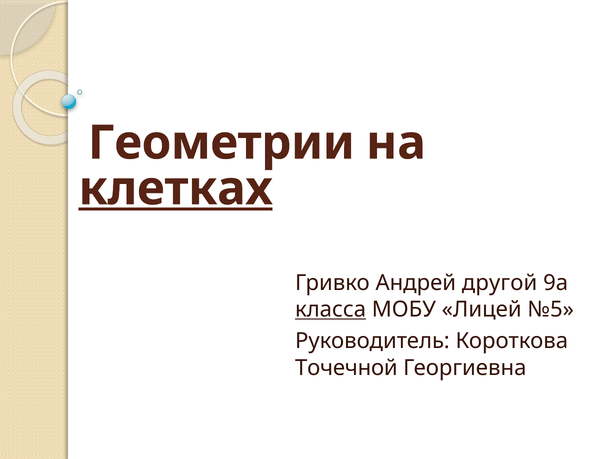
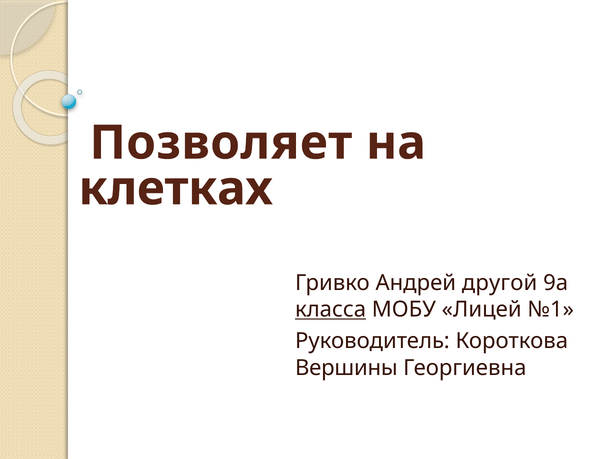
Геометрии: Геометрии -> Позволяет
клетках underline: present -> none
№5: №5 -> №1
Точечной: Точечной -> Вершины
